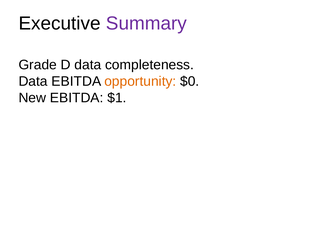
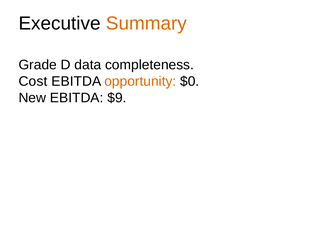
Summary colour: purple -> orange
Data at (33, 82): Data -> Cost
$1: $1 -> $9
